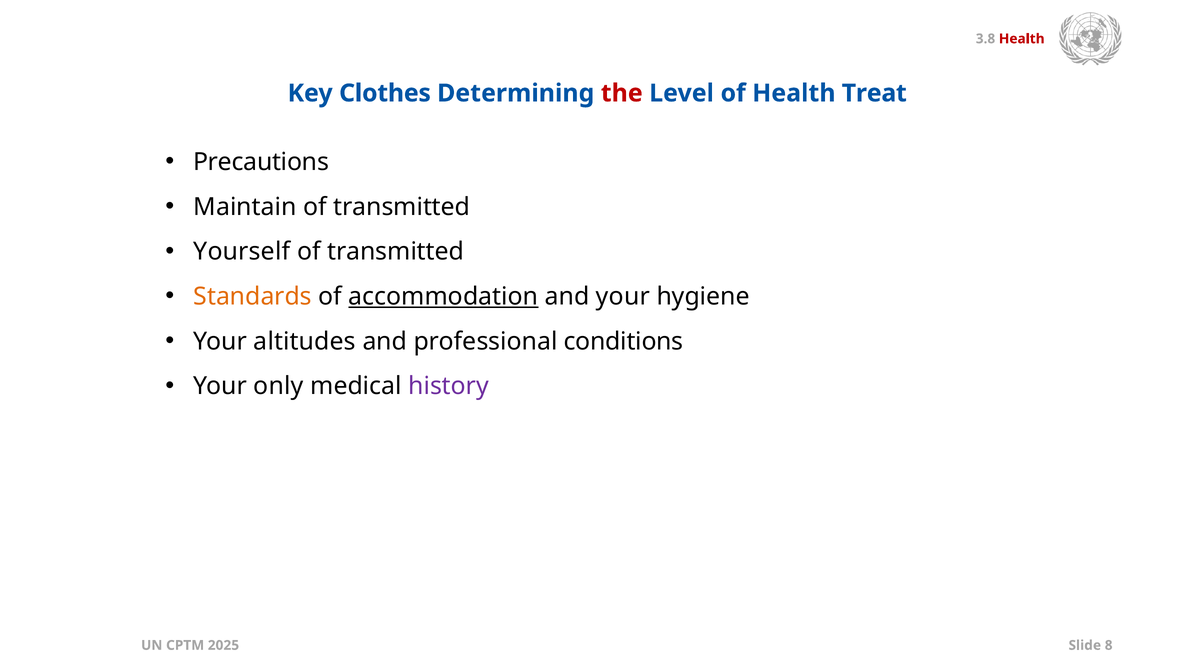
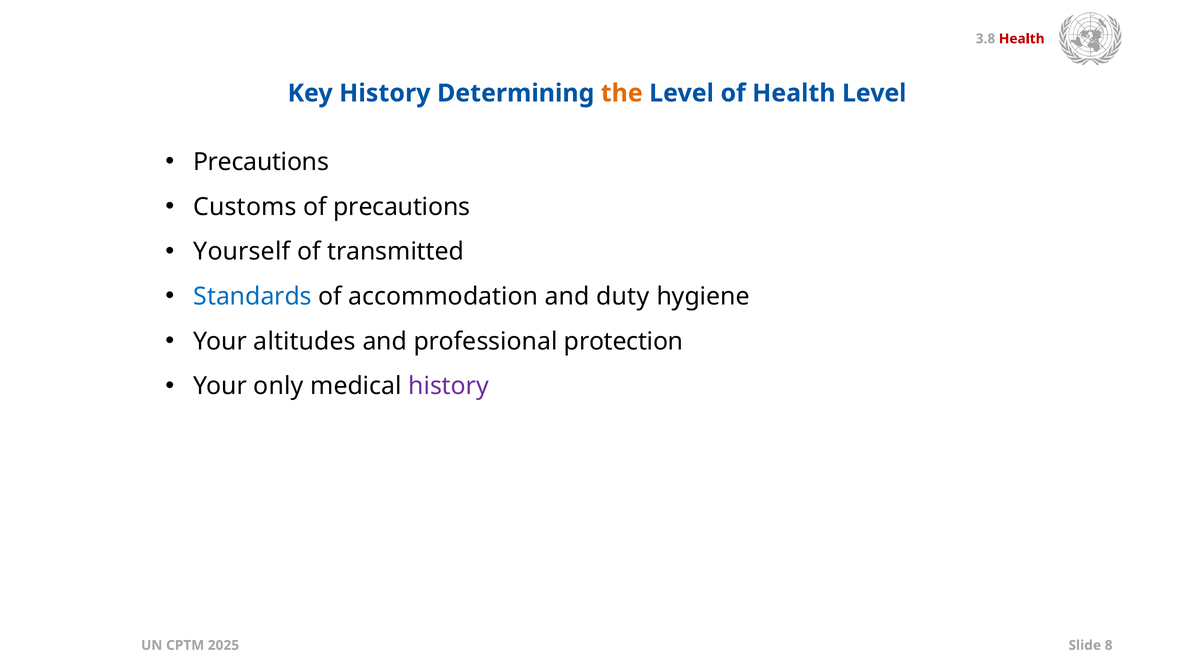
Key Clothes: Clothes -> History
the colour: red -> orange
Health Treat: Treat -> Level
Maintain: Maintain -> Customs
transmitted at (402, 207): transmitted -> precautions
Standards colour: orange -> blue
accommodation underline: present -> none
and your: your -> duty
conditions: conditions -> protection
